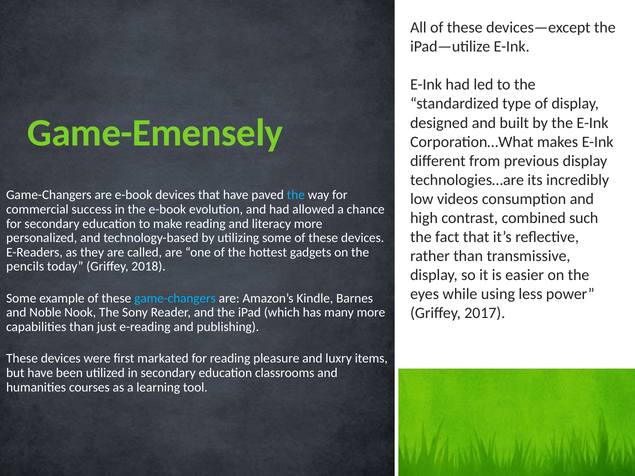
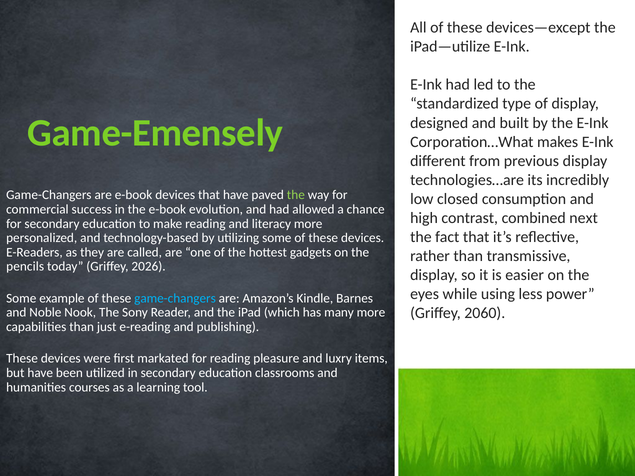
the at (296, 195) colour: light blue -> light green
videos: videos -> closed
such: such -> next
2018: 2018 -> 2026
2017: 2017 -> 2060
